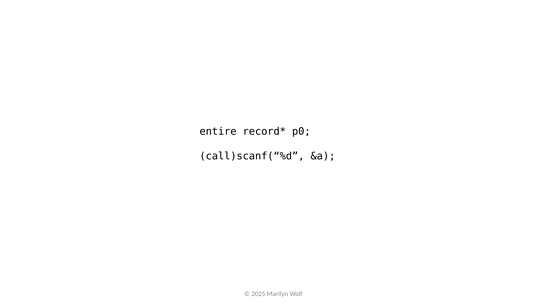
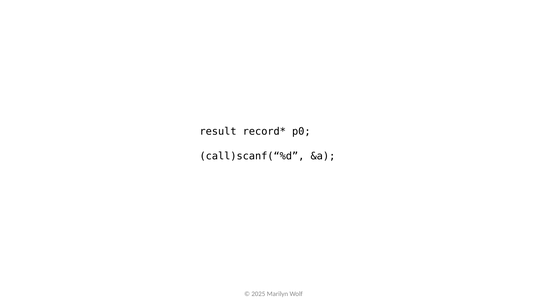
entire: entire -> result
